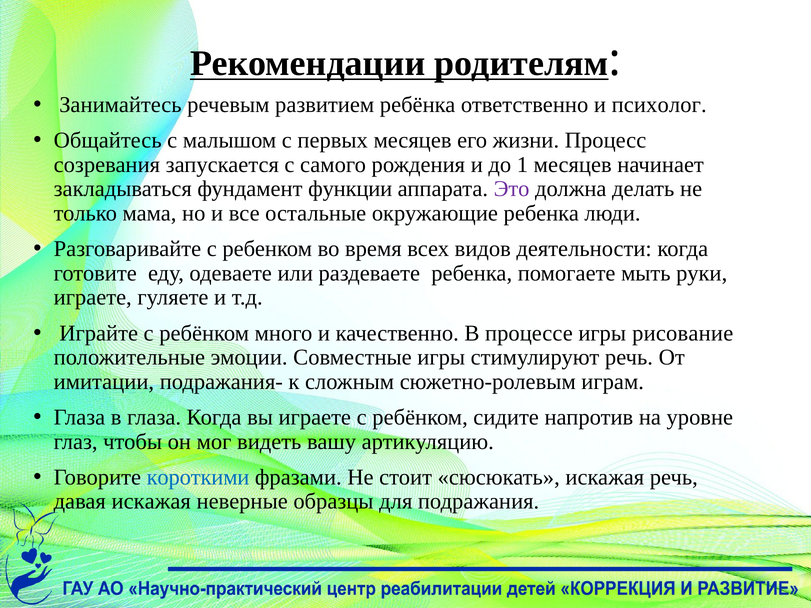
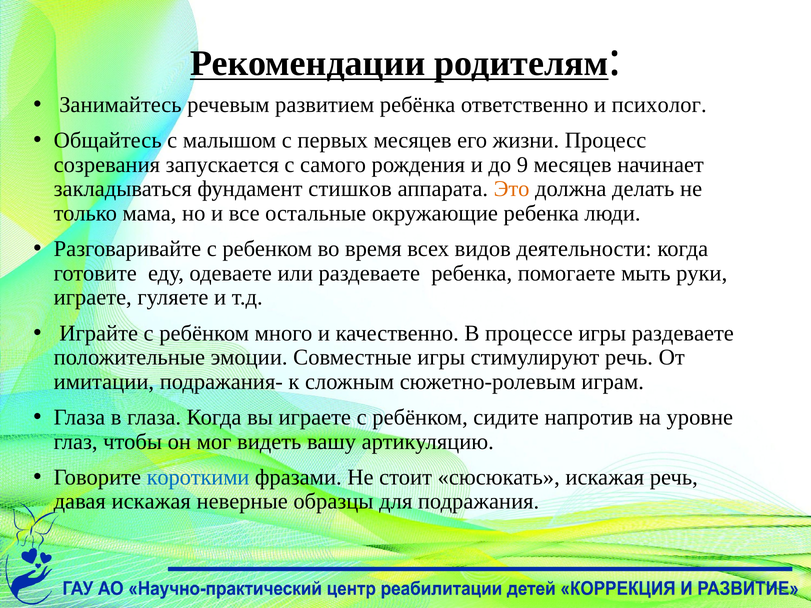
1: 1 -> 9
функции: функции -> стишков
Это colour: purple -> orange
игры рисование: рисование -> раздеваете
